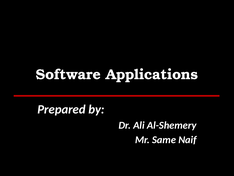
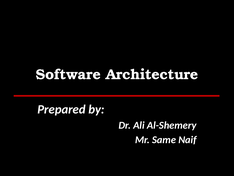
Applications: Applications -> Architecture
